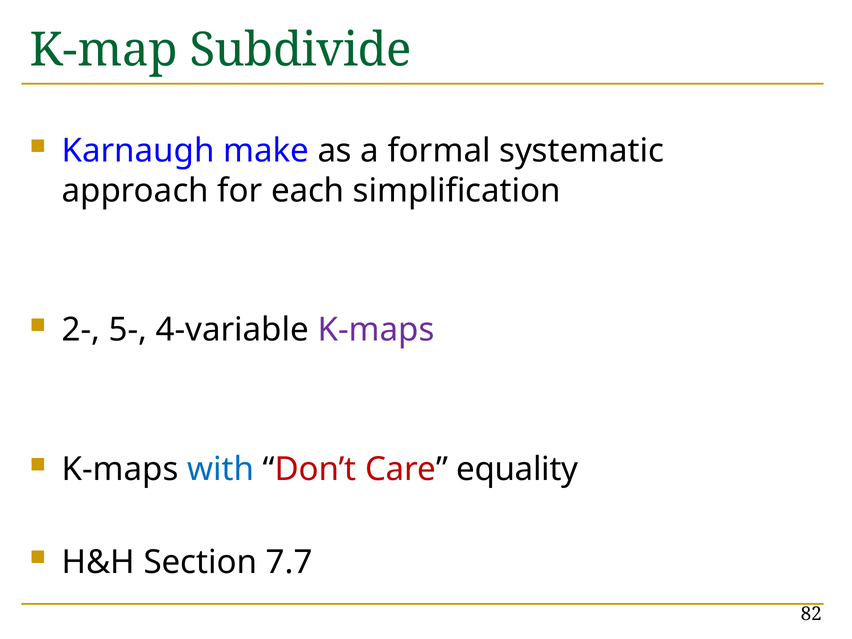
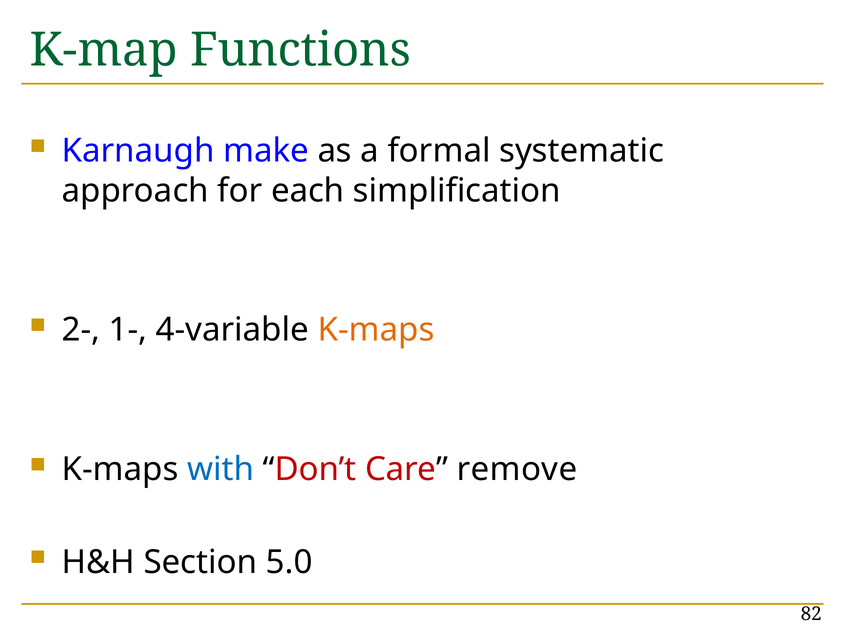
Subdivide: Subdivide -> Functions
5-: 5- -> 1-
K-maps at (376, 330) colour: purple -> orange
equality: equality -> remove
7.7: 7.7 -> 5.0
